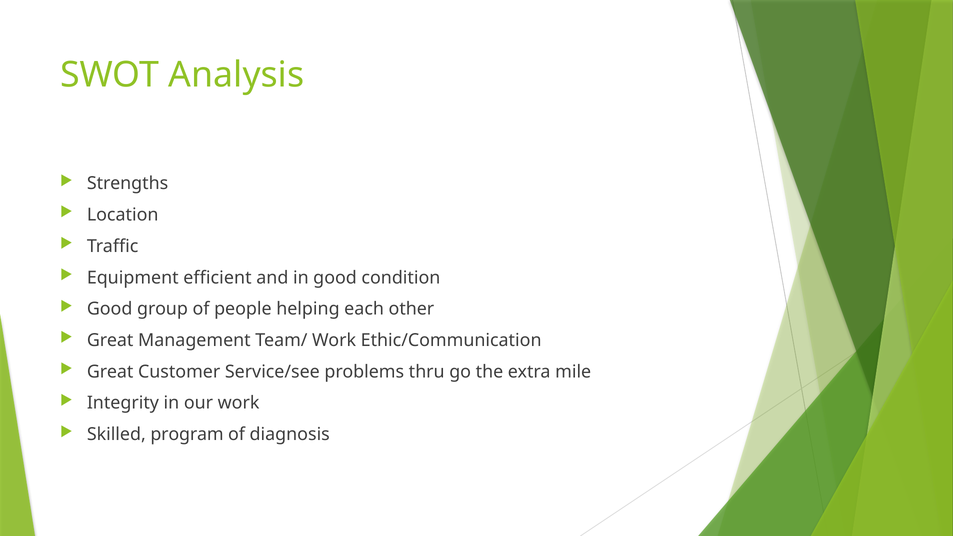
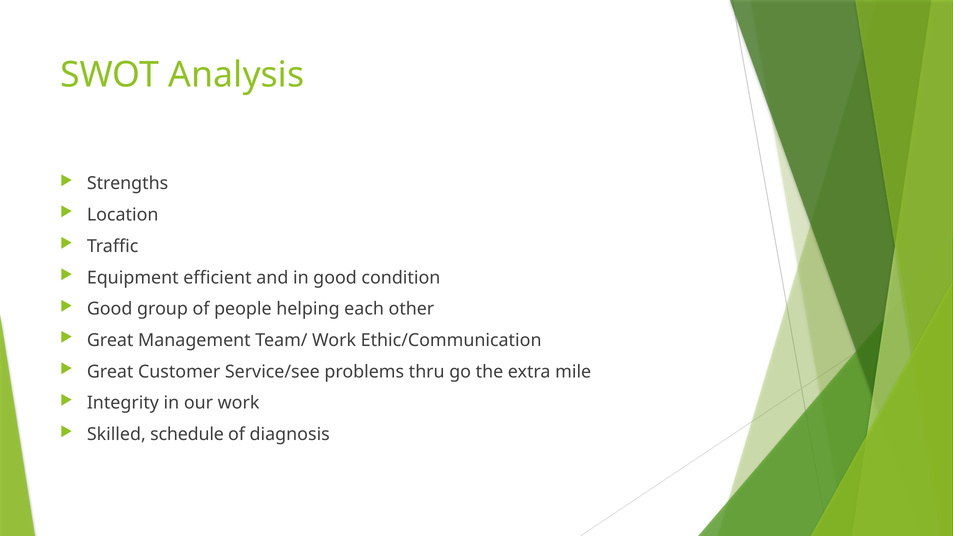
program: program -> schedule
